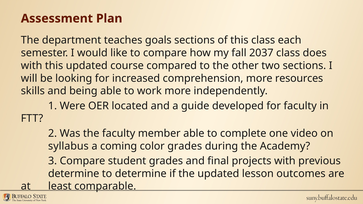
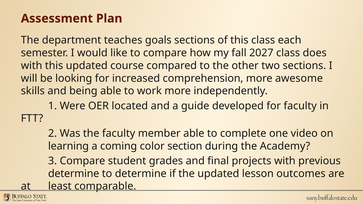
2037: 2037 -> 2027
resources: resources -> awesome
syllabus: syllabus -> learning
color grades: grades -> section
